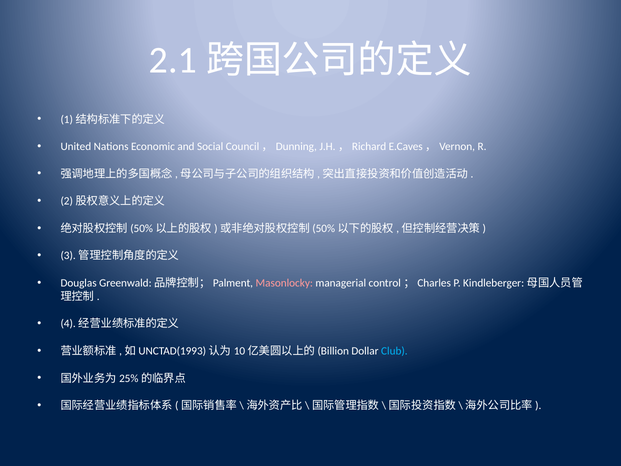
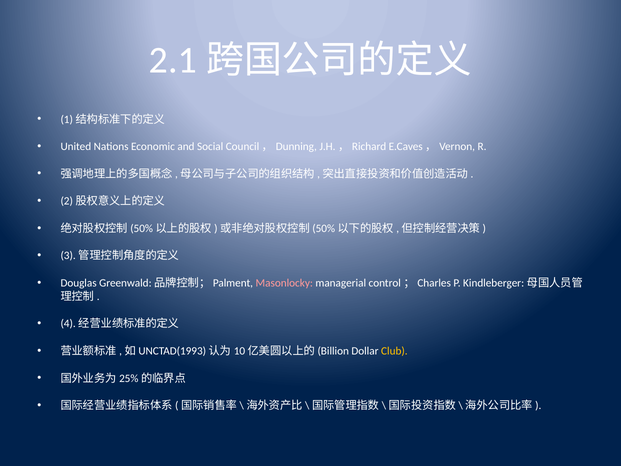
Club colour: light blue -> yellow
